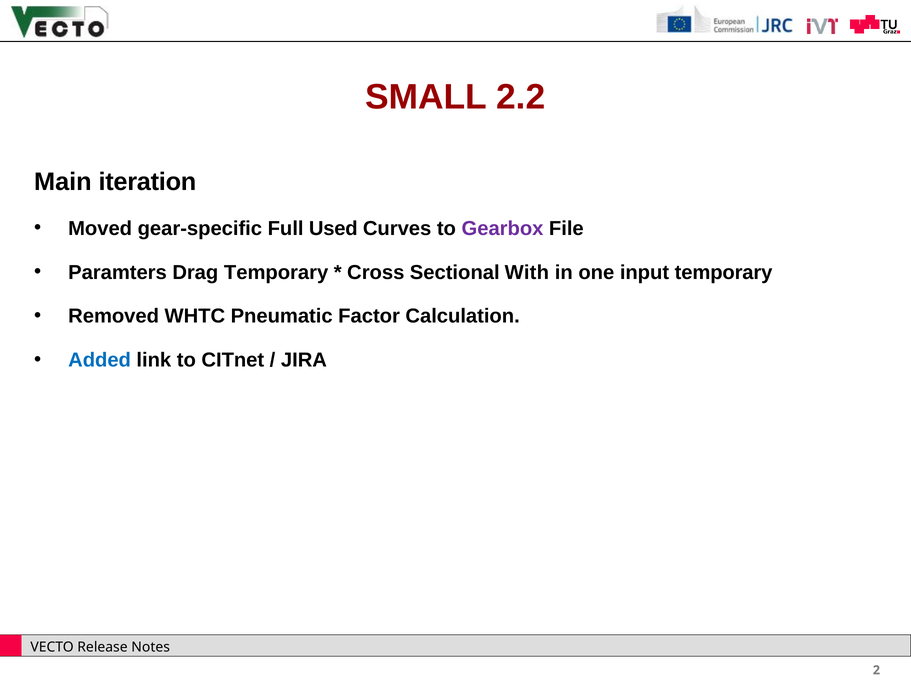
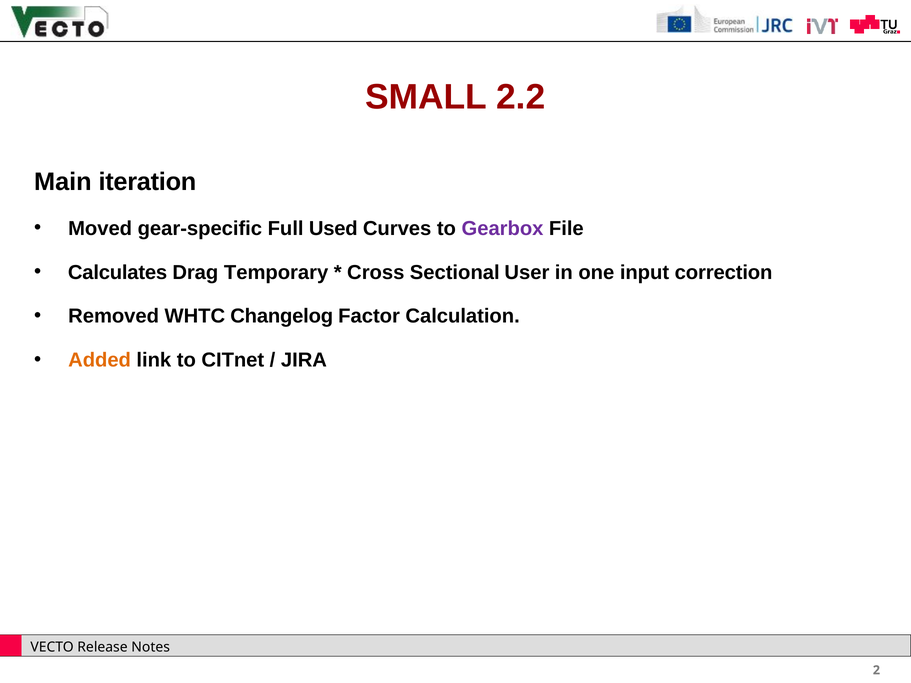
Paramters: Paramters -> Calculates
With: With -> User
input temporary: temporary -> correction
Pneumatic: Pneumatic -> Changelog
Added colour: blue -> orange
